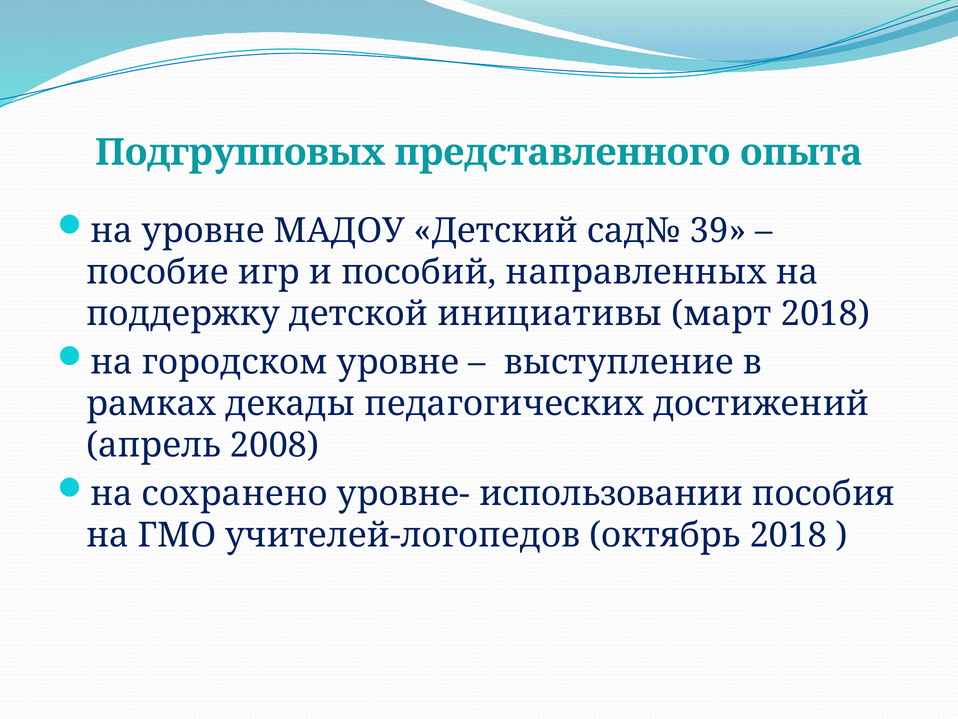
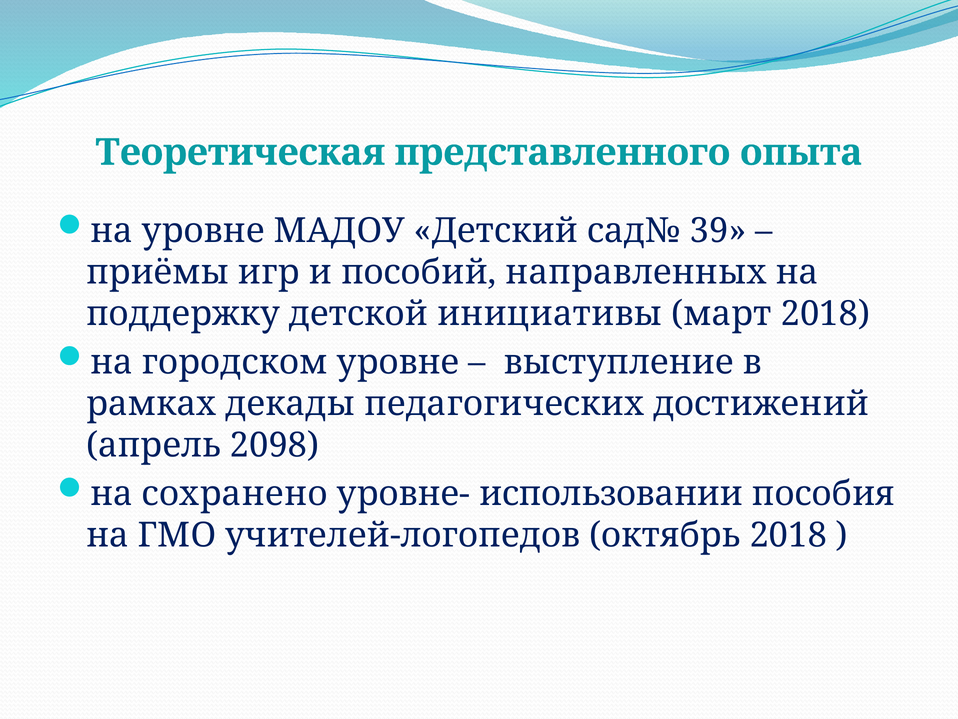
Подгрупповых: Подгрупповых -> Теоретическая
пособие: пособие -> приёмы
2008: 2008 -> 2098
